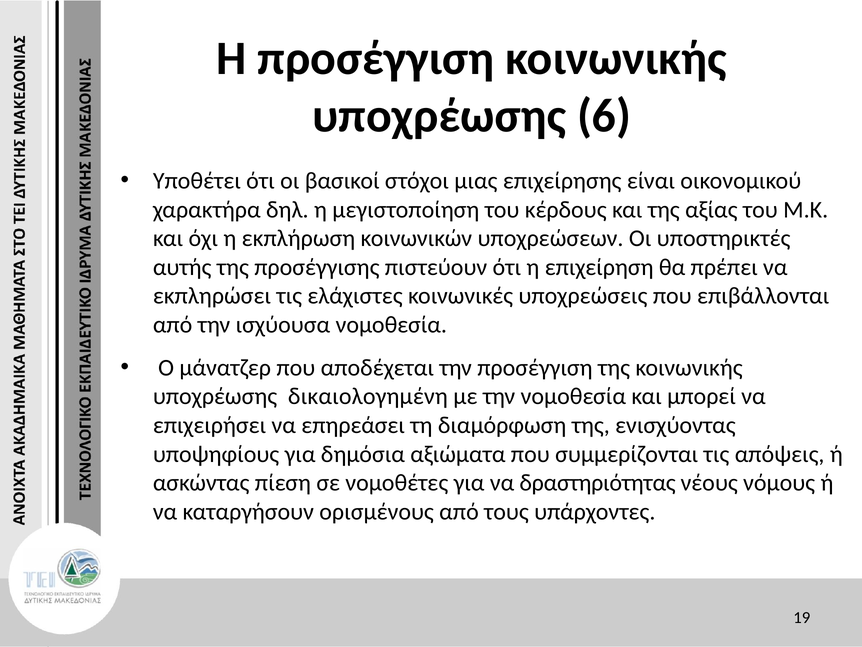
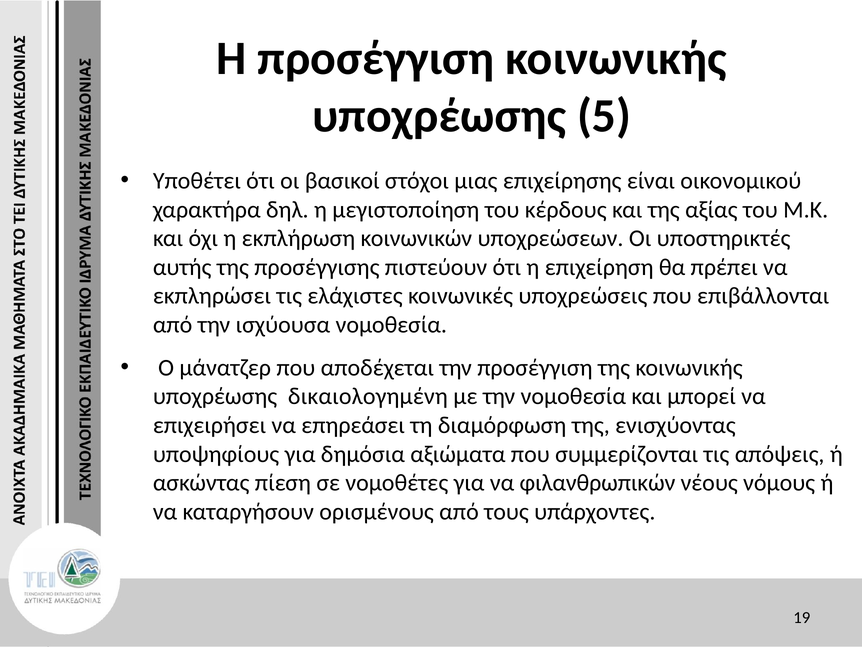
6: 6 -> 5
δραστηριότητας: δραστηριότητας -> φιλανθρωπικών
